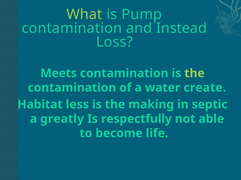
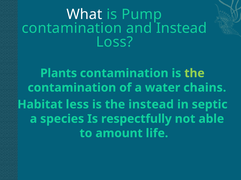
What colour: light green -> white
Meets: Meets -> Plants
create: create -> chains
the making: making -> instead
greatly: greatly -> species
become: become -> amount
